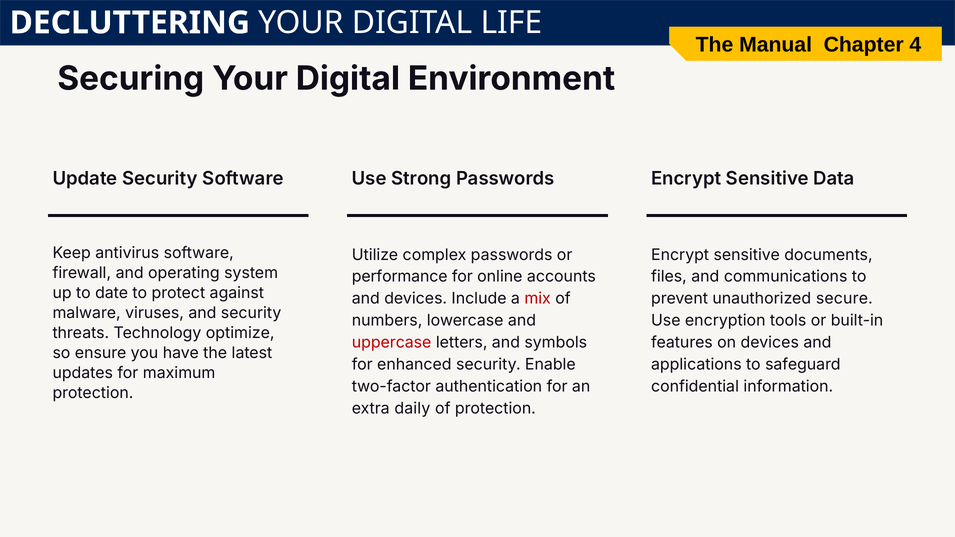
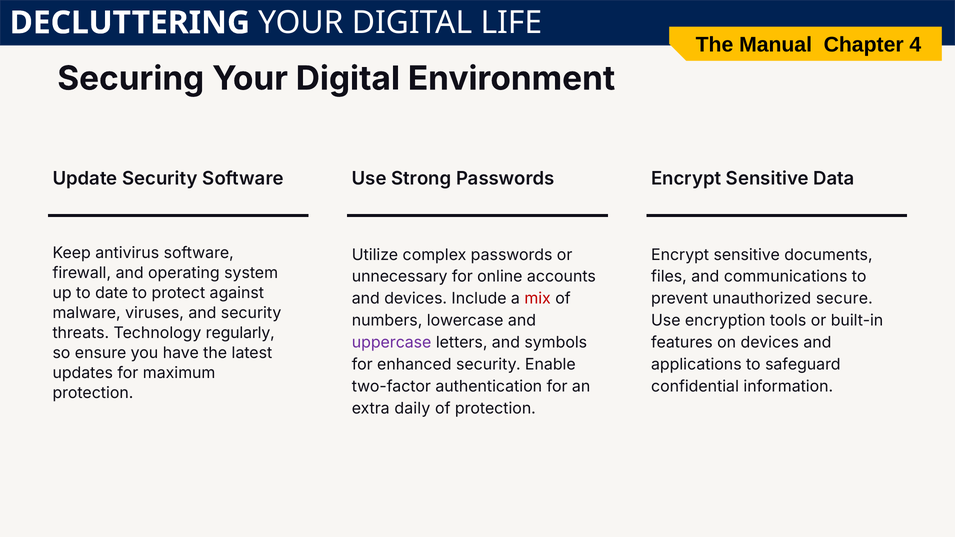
performance: performance -> unnecessary
optimize: optimize -> regularly
uppercase colour: red -> purple
